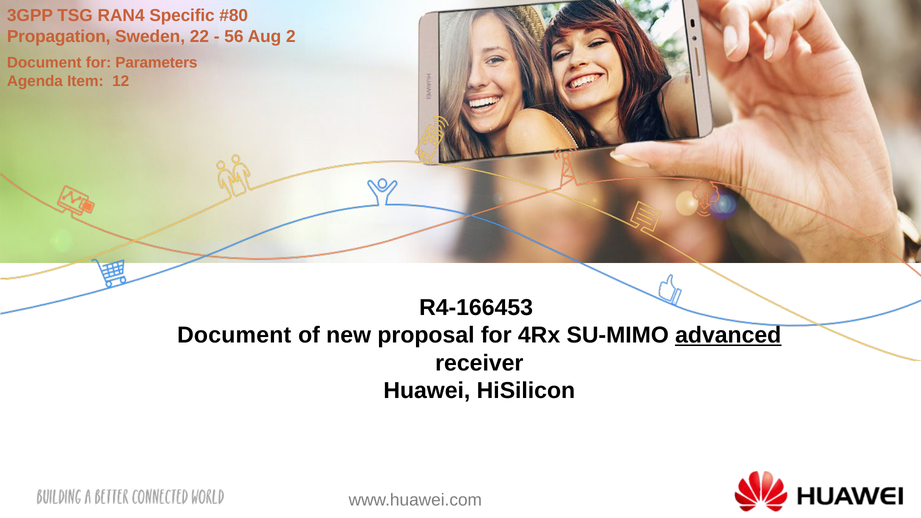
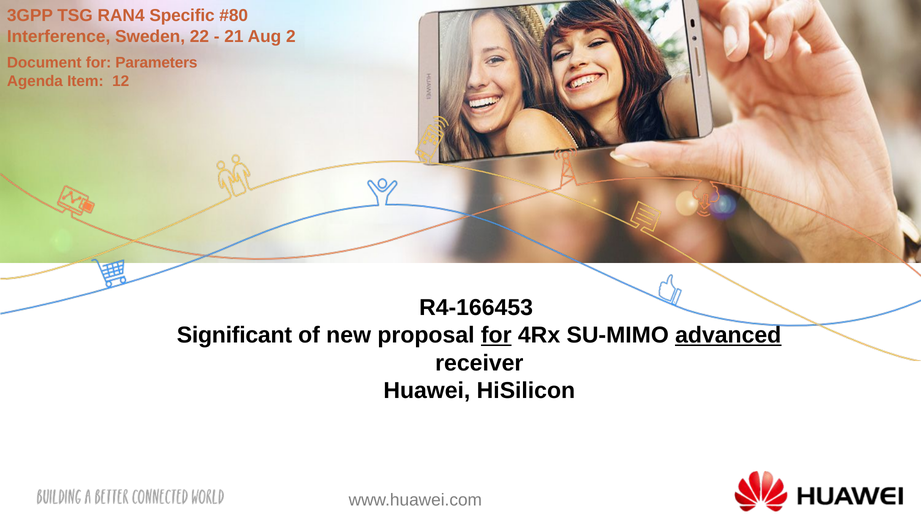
Propagation: Propagation -> Interference
56: 56 -> 21
Document at (234, 335): Document -> Significant
for at (496, 335) underline: none -> present
